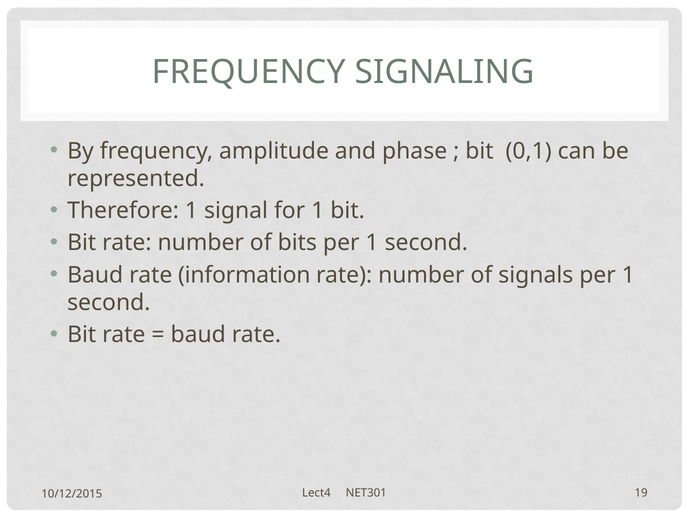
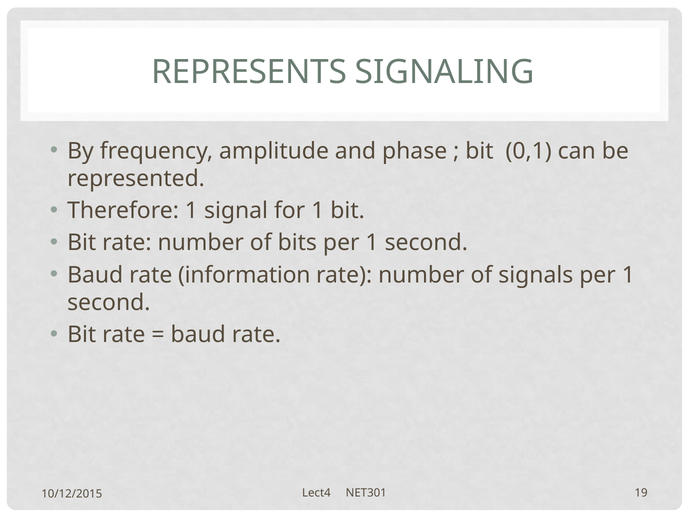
FREQUENCY at (249, 72): FREQUENCY -> REPRESENTS
